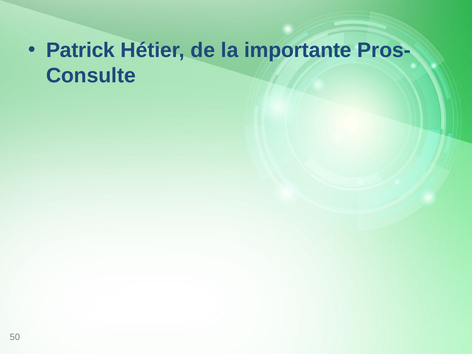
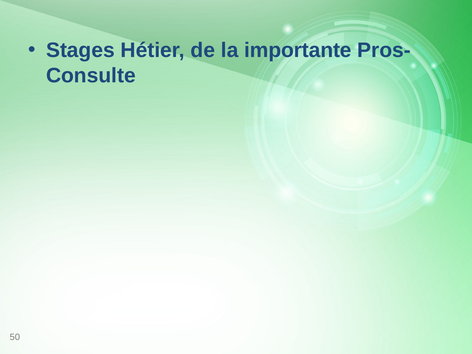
Patrick: Patrick -> Stages
